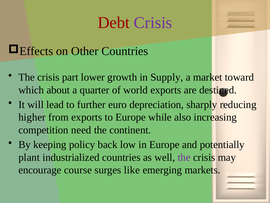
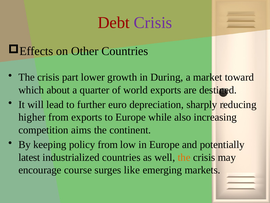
Supply: Supply -> During
need: need -> aims
policy back: back -> from
plant: plant -> latest
the at (184, 157) colour: purple -> orange
